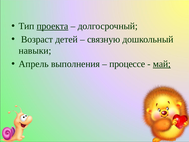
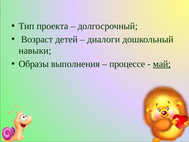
проекта underline: present -> none
связную: связную -> диалоги
Апрель: Апрель -> Образы
